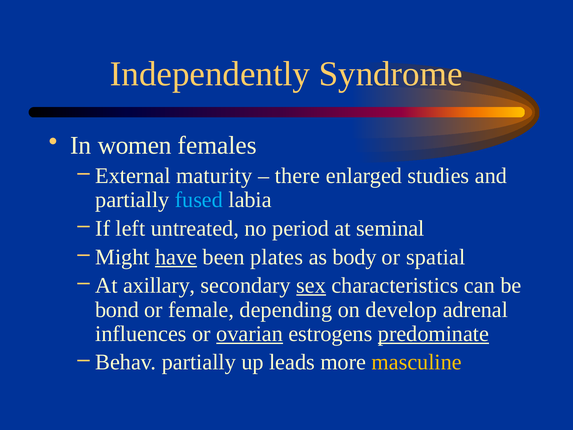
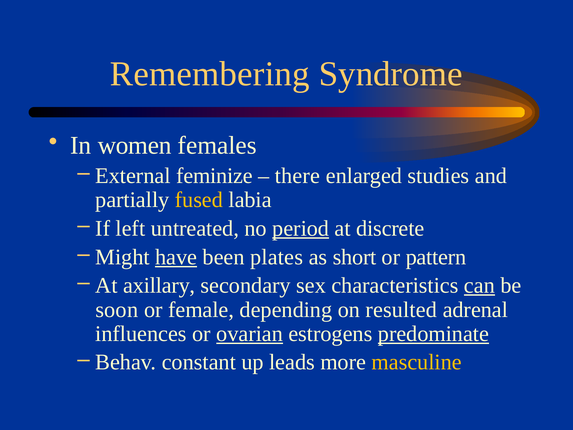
Independently: Independently -> Remembering
maturity: maturity -> feminize
fused colour: light blue -> yellow
period underline: none -> present
seminal: seminal -> discrete
body: body -> short
spatial: spatial -> pattern
sex underline: present -> none
can underline: none -> present
bond: bond -> soon
develop: develop -> resulted
Behav partially: partially -> constant
